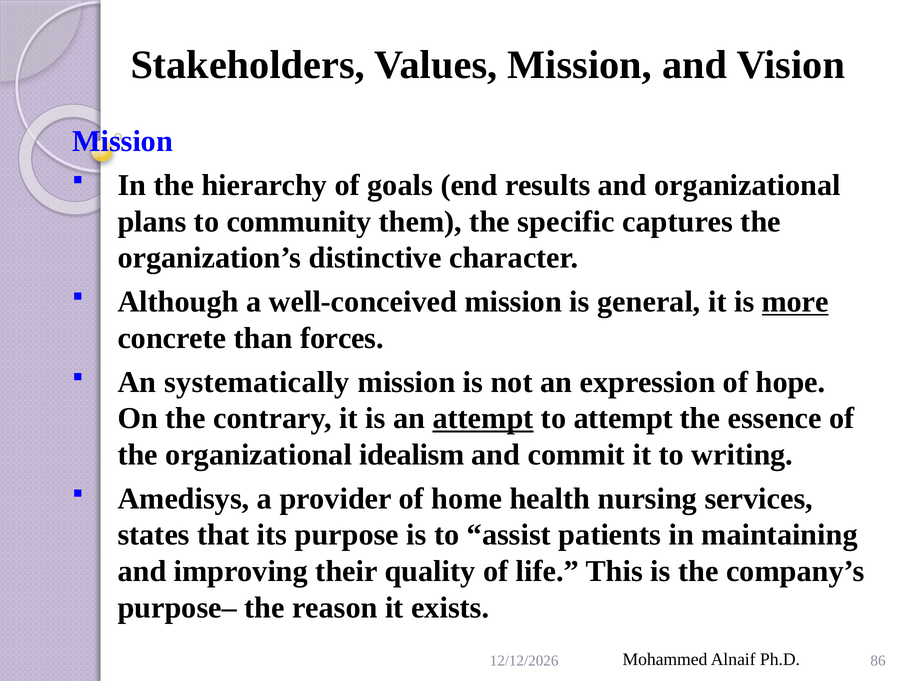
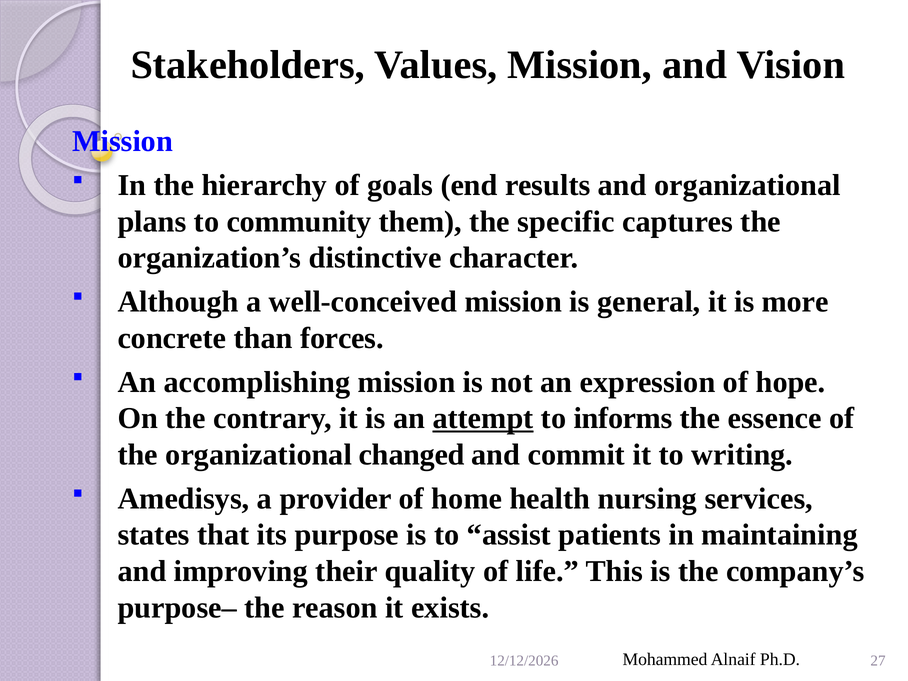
more underline: present -> none
systematically: systematically -> accomplishing
to attempt: attempt -> informs
idealism: idealism -> changed
86: 86 -> 27
